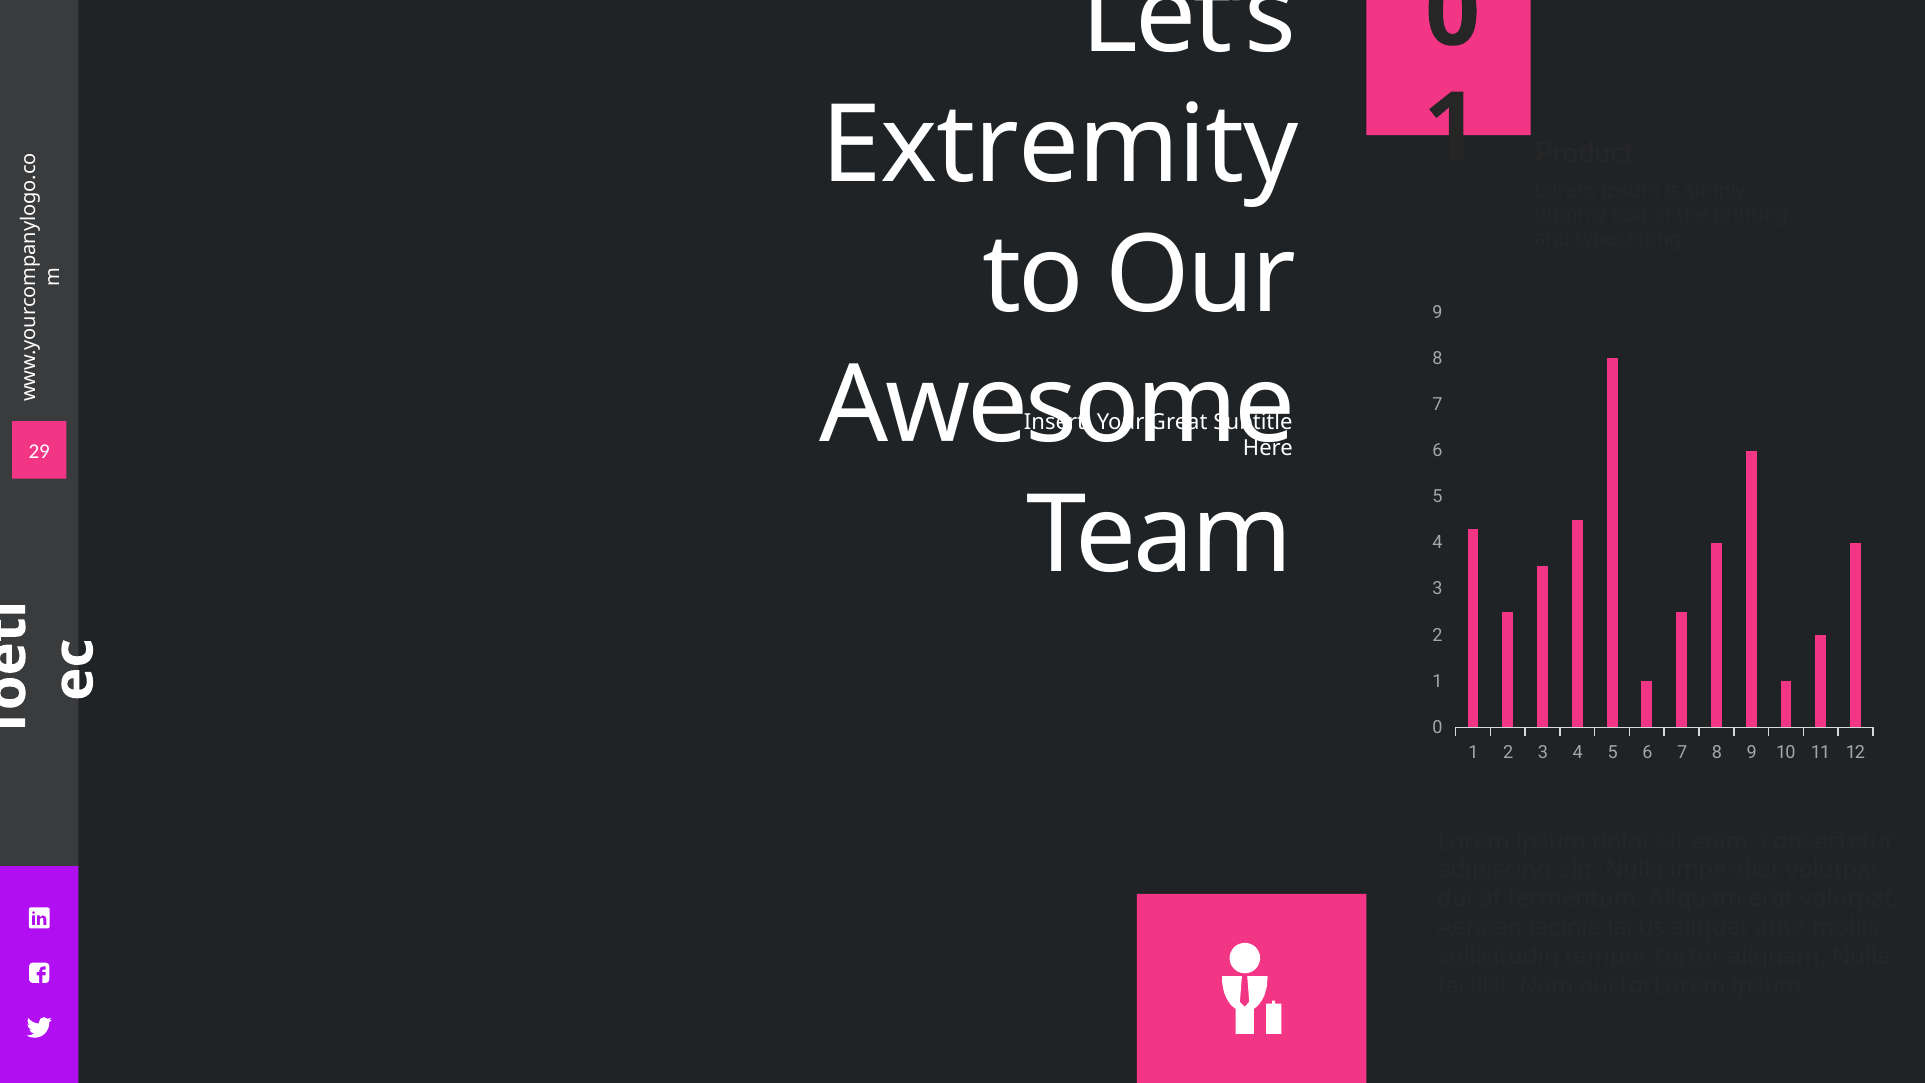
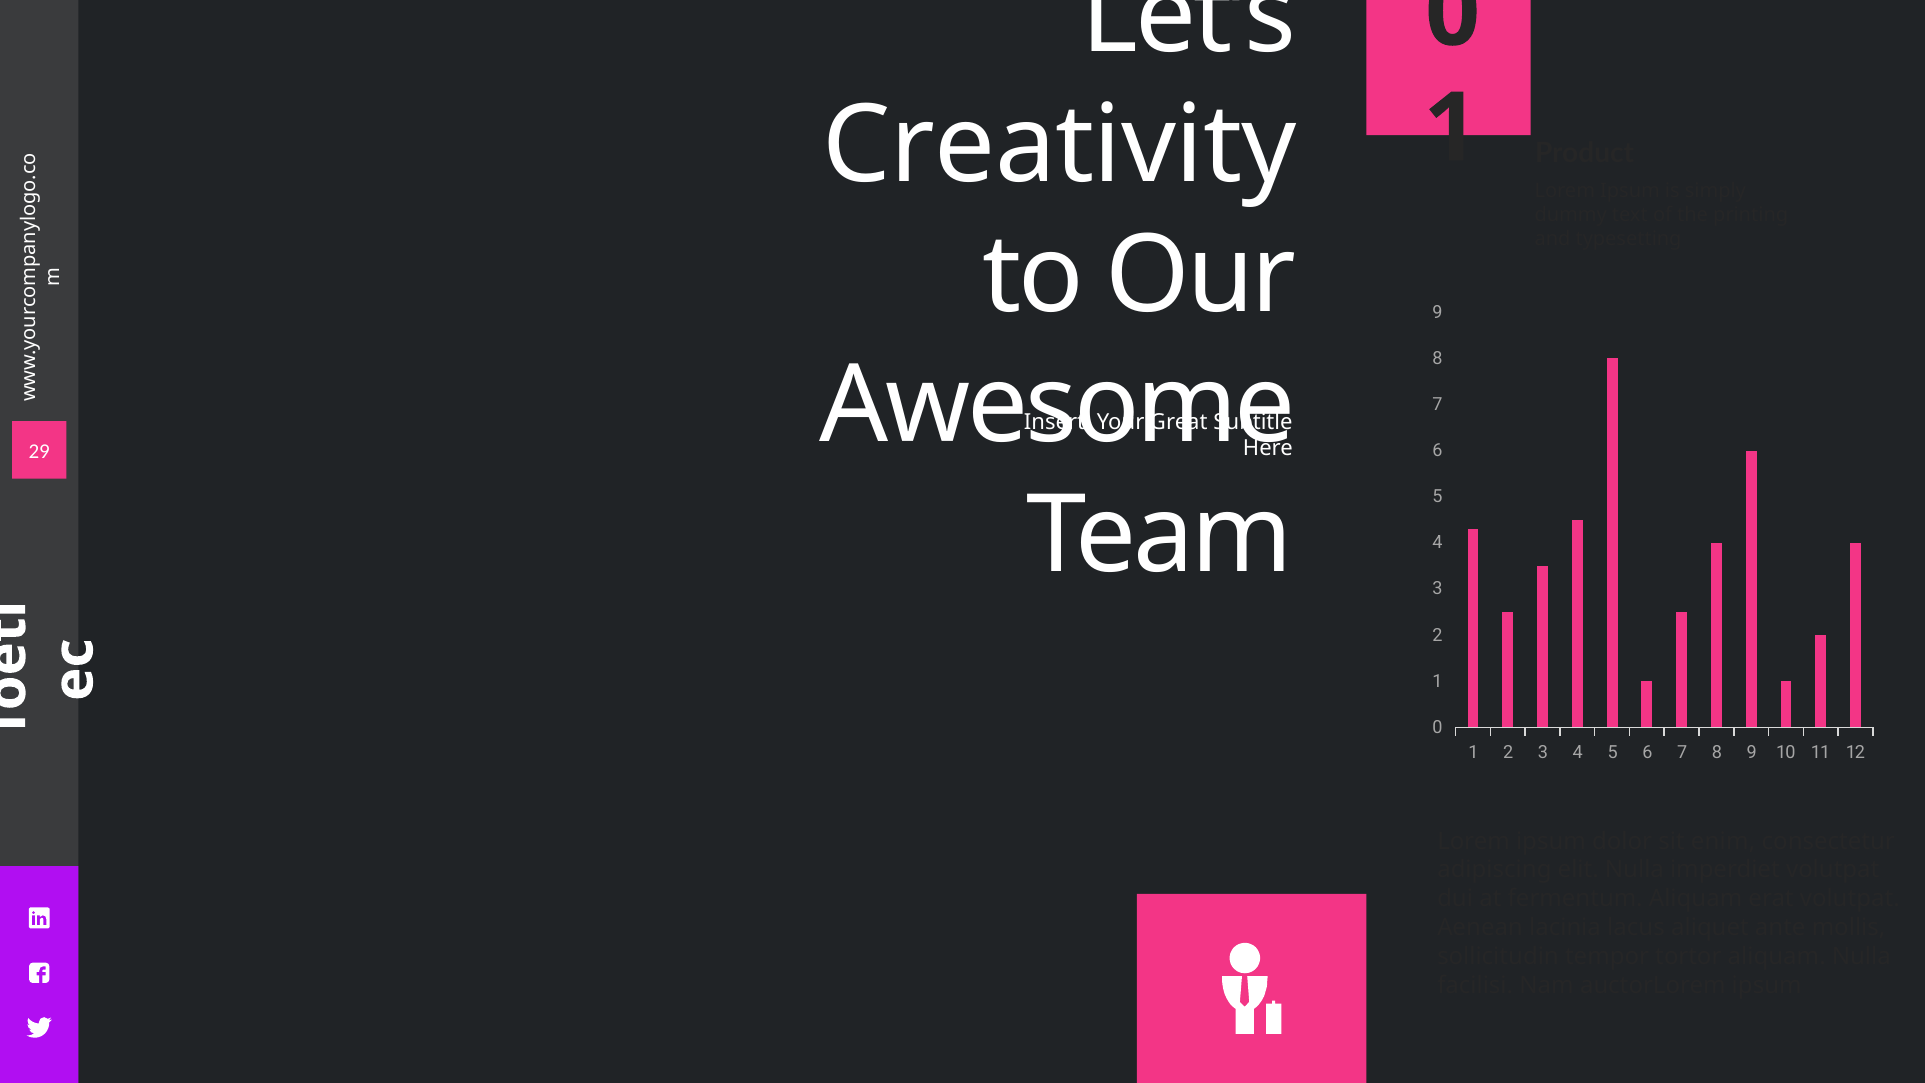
Extremity: Extremity -> Creativity
